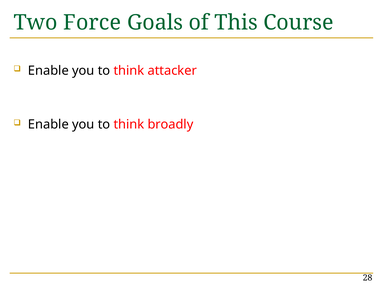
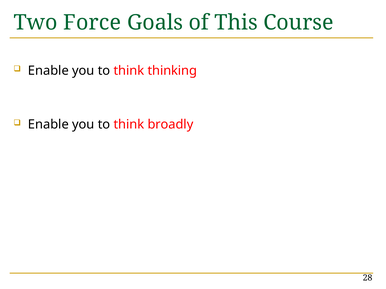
attacker: attacker -> thinking
